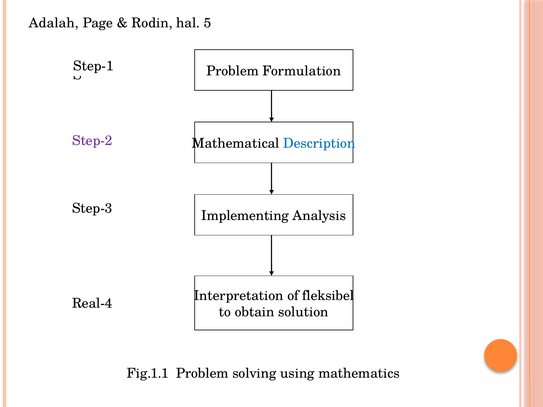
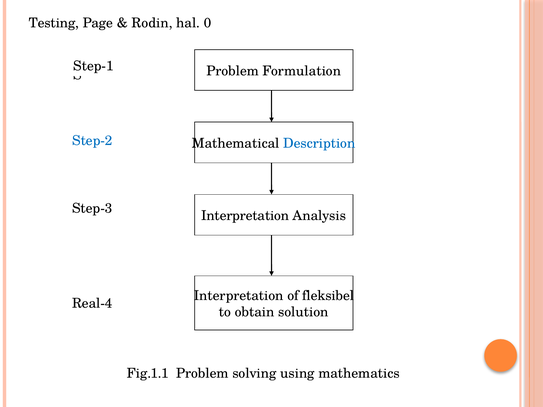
Adalah: Adalah -> Testing
5: 5 -> 0
Step-2 colour: purple -> blue
Implementing at (245, 216): Implementing -> Interpretation
